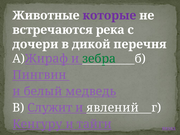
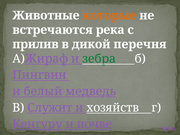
которые colour: purple -> orange
дочери: дочери -> прилив
явлений: явлений -> хозяйств
тайги: тайги -> почве
